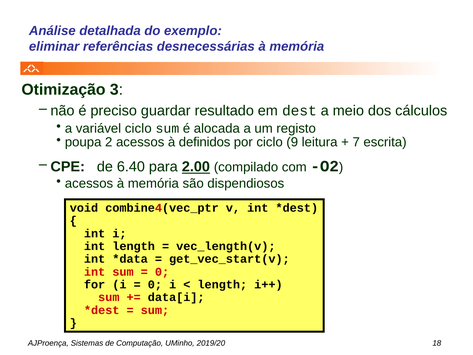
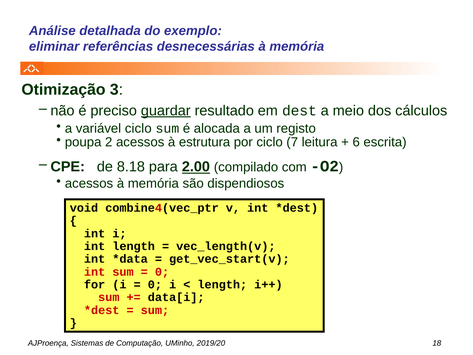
guardar underline: none -> present
definidos: definidos -> estrutura
9: 9 -> 7
7: 7 -> 6
6.40: 6.40 -> 8.18
